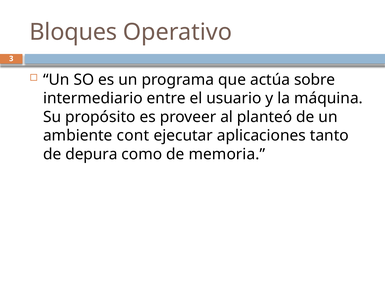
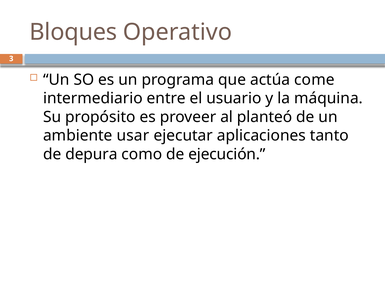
sobre: sobre -> come
cont: cont -> usar
memoria: memoria -> ejecución
